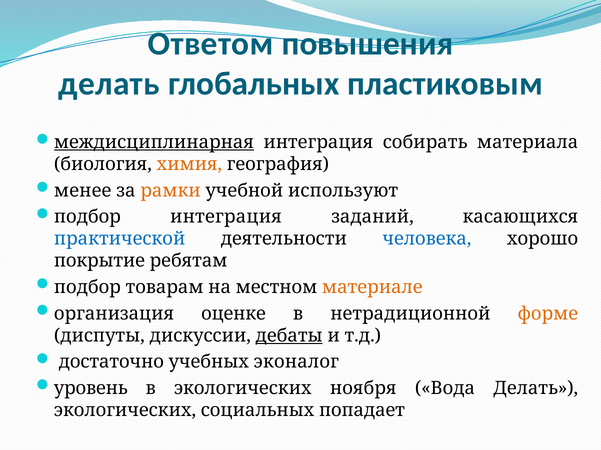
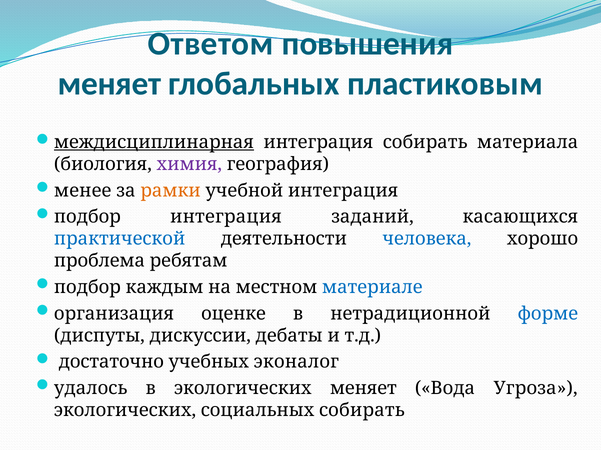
делать at (109, 84): делать -> меняет
химия colour: orange -> purple
учебной используют: используют -> интеграция
покрытие: покрытие -> проблема
товарам: товарам -> каждым
материале colour: orange -> blue
форме colour: orange -> blue
дебаты underline: present -> none
уровень: уровень -> удалось
экологических ноября: ноября -> меняет
Вода Делать: Делать -> Угроза
социальных попадает: попадает -> собирать
